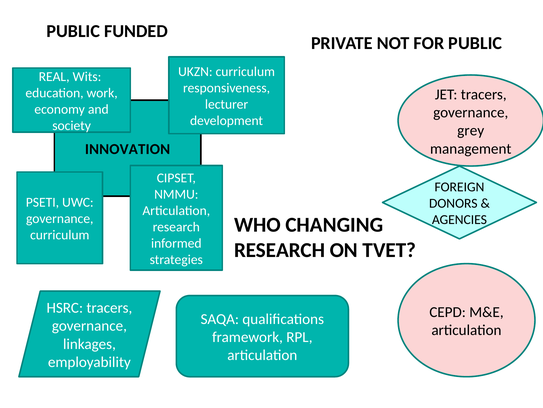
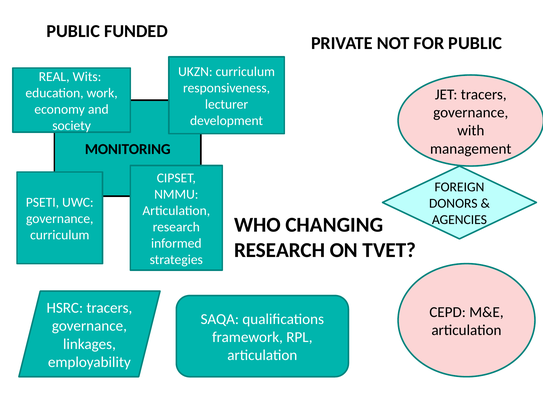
grey: grey -> with
INNOVATION: INNOVATION -> MONITORING
